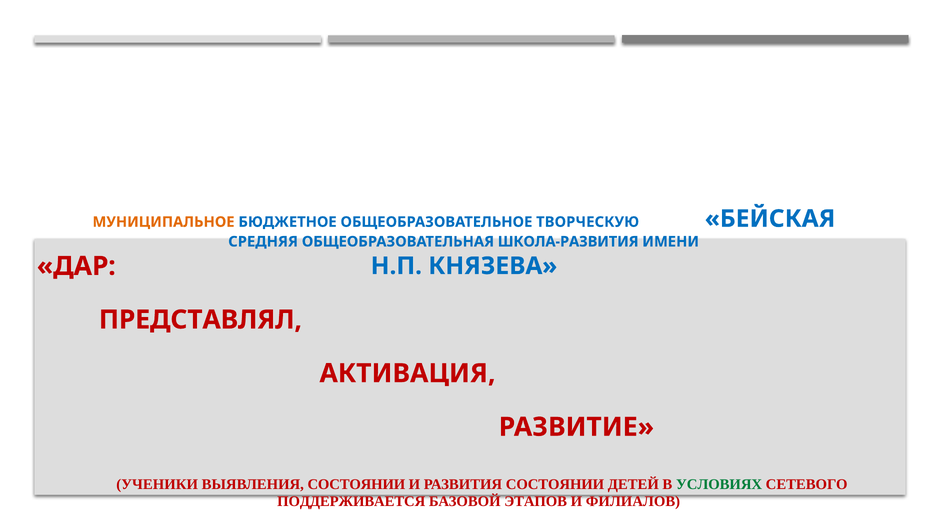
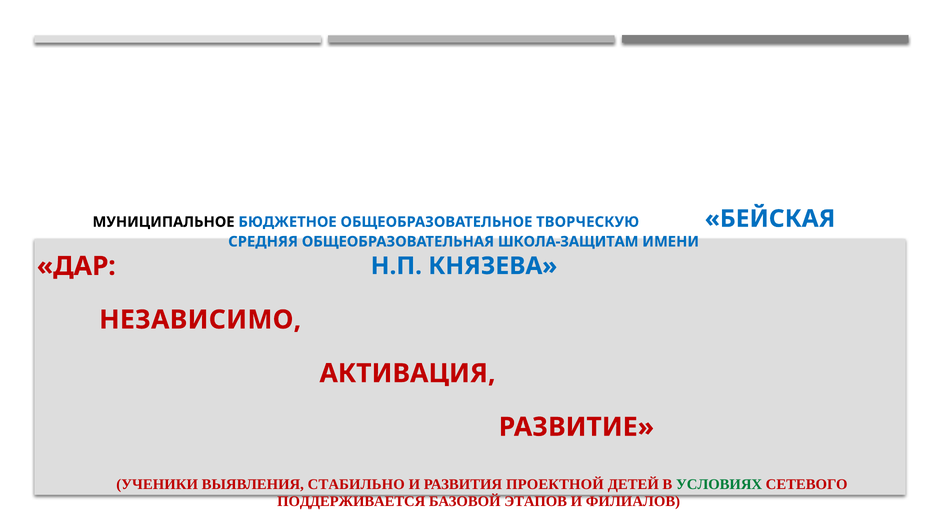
МУНИЦИПАЛЬНОЕ colour: orange -> black
ШКОЛА-РАЗВИТИЯ: ШКОЛА-РАЗВИТИЯ -> ШКОЛА-ЗАЩИТАМ
ПРЕДСТАВЛЯЛ: ПРЕДСТАВЛЯЛ -> НЕЗАВИСИМО
ВЫЯВЛЕНИЯ СОСТОЯНИИ: СОСТОЯНИИ -> СТАБИЛЬНО
РАЗВИТИЯ СОСТОЯНИИ: СОСТОЯНИИ -> ПРОЕКТНОЙ
